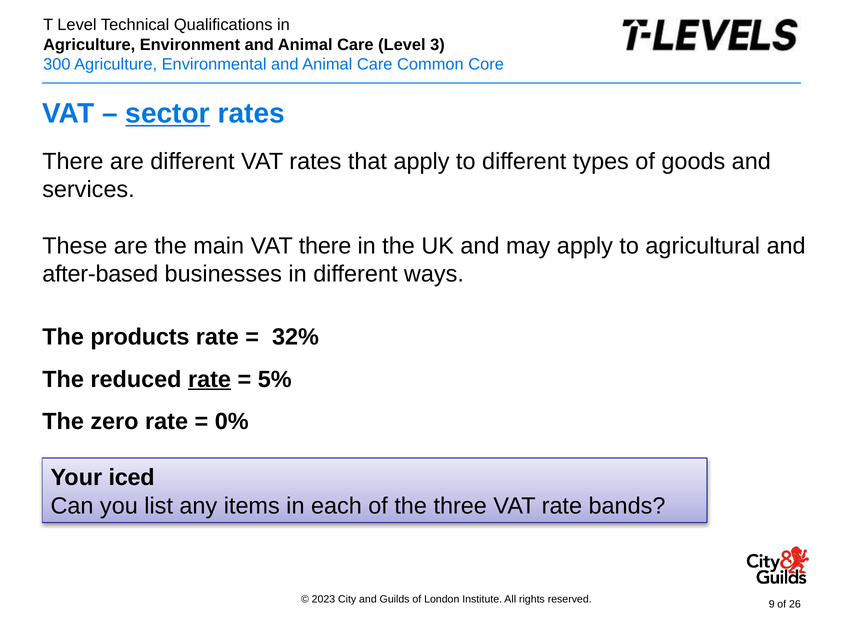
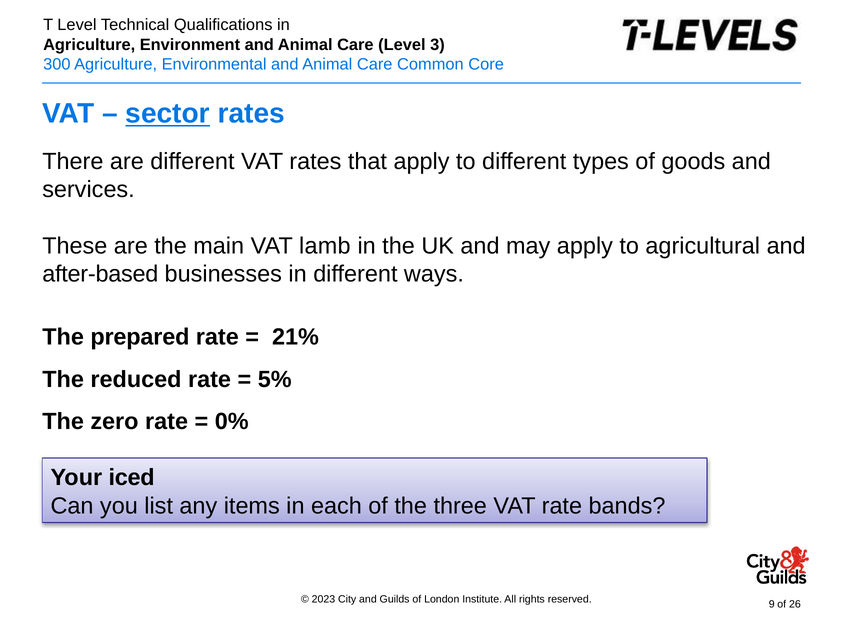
VAT there: there -> lamb
products: products -> prepared
32%: 32% -> 21%
rate at (210, 379) underline: present -> none
